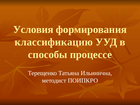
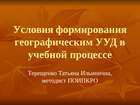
классификацию: классификацию -> географическим
способы: способы -> учебной
